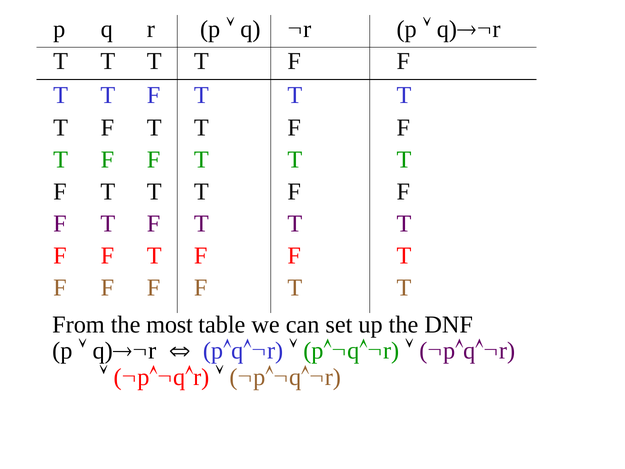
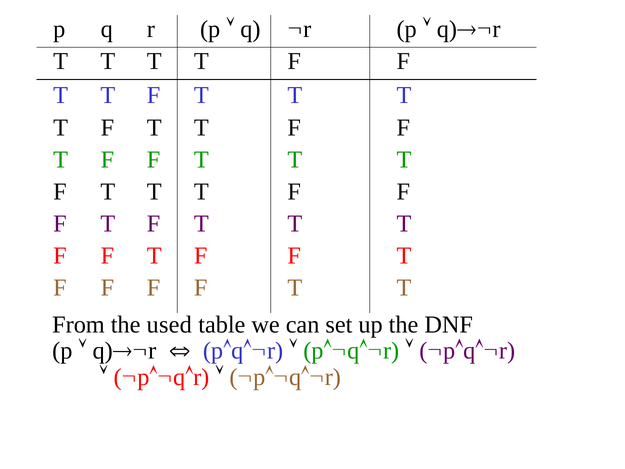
most: most -> used
